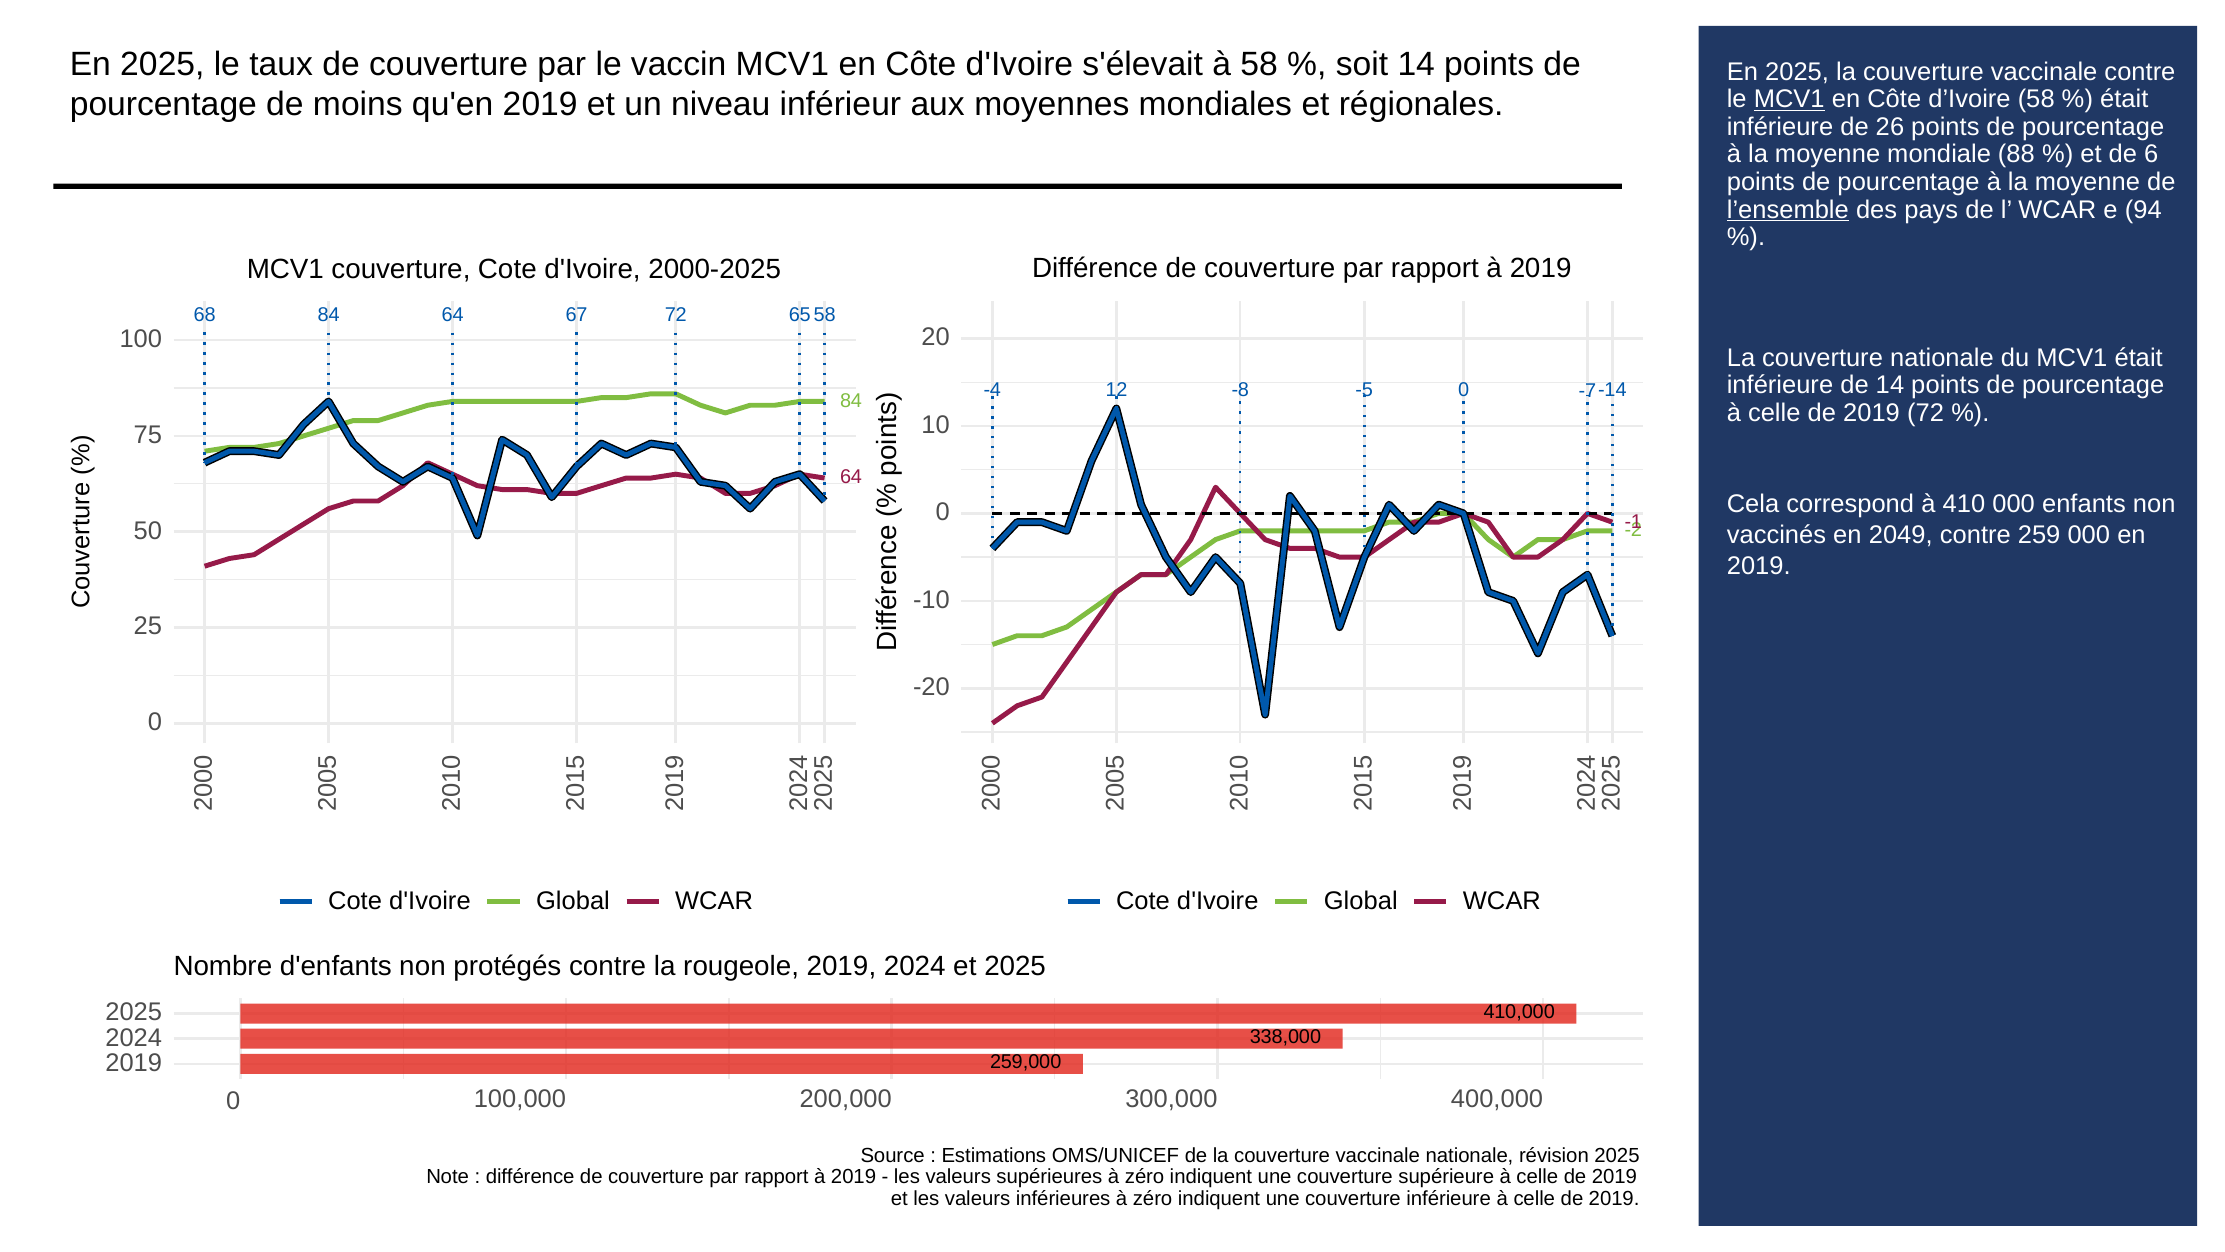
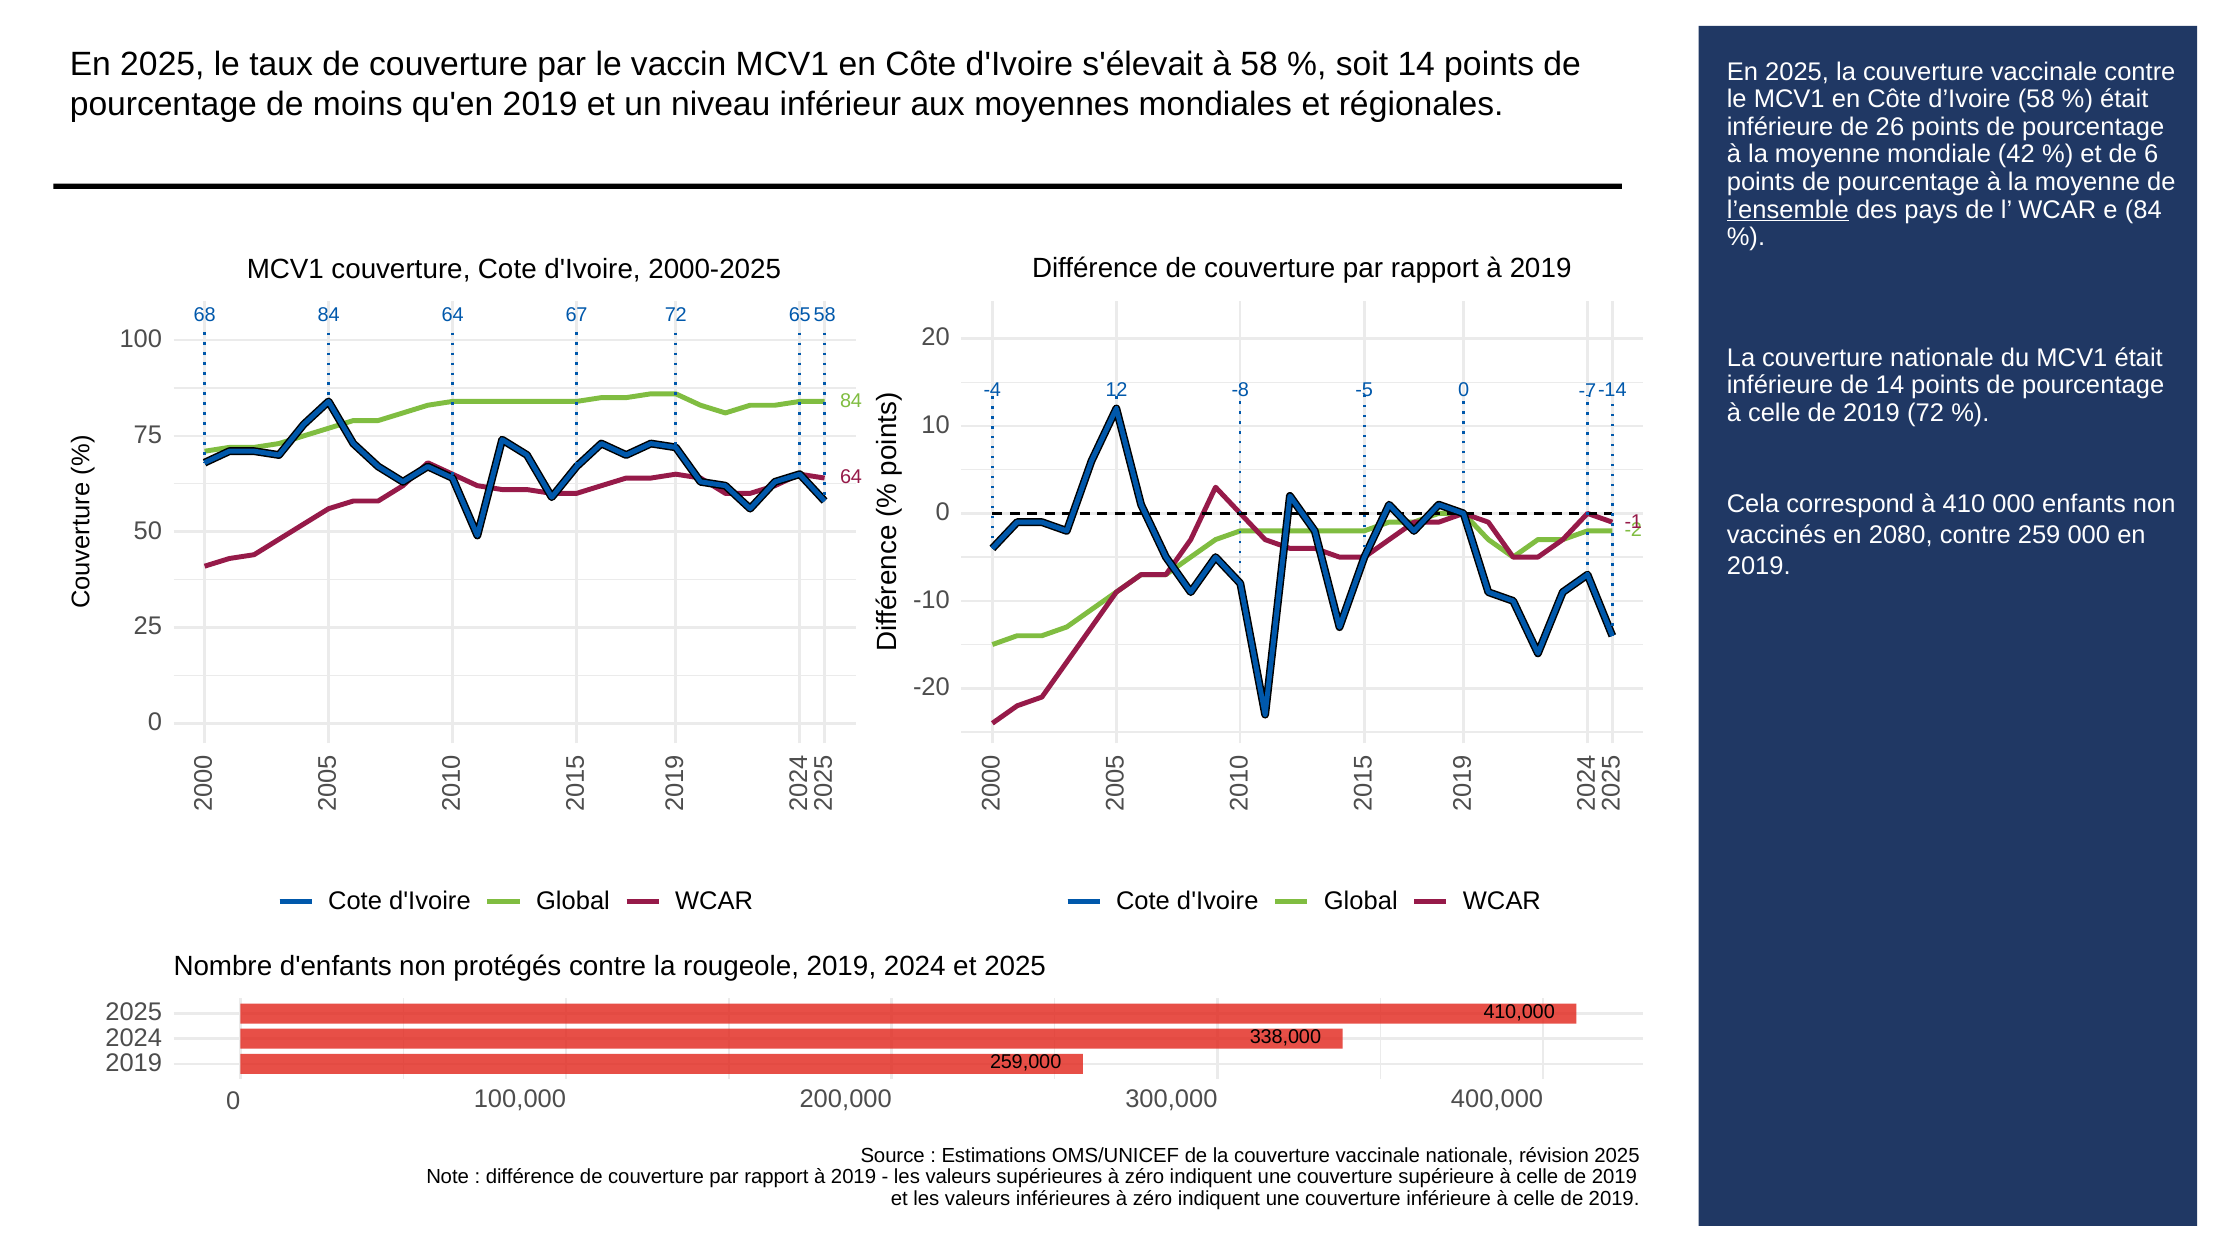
MCV1 at (1789, 99) underline: present -> none
88: 88 -> 42
e 94: 94 -> 84
2049: 2049 -> 2080
